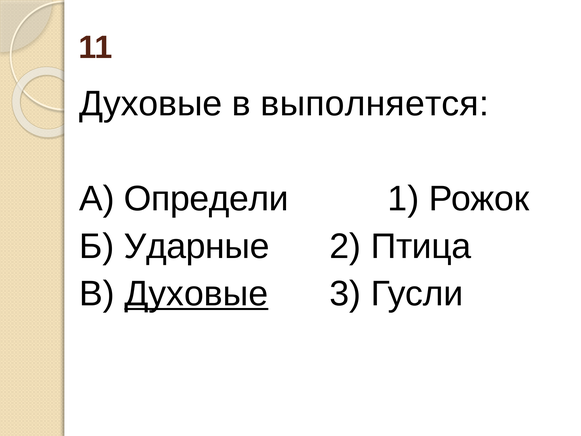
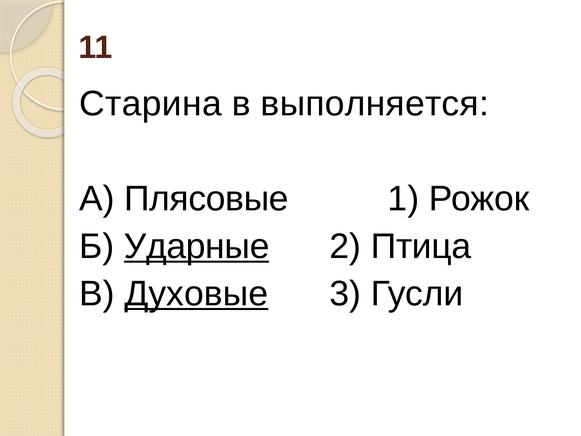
Духовые at (151, 104): Духовые -> Старина
Определи: Определи -> Плясовые
Ударные underline: none -> present
